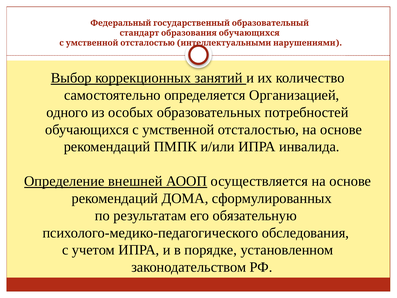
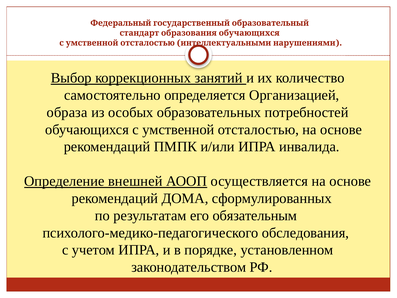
одного: одного -> образа
обязательную: обязательную -> обязательным
